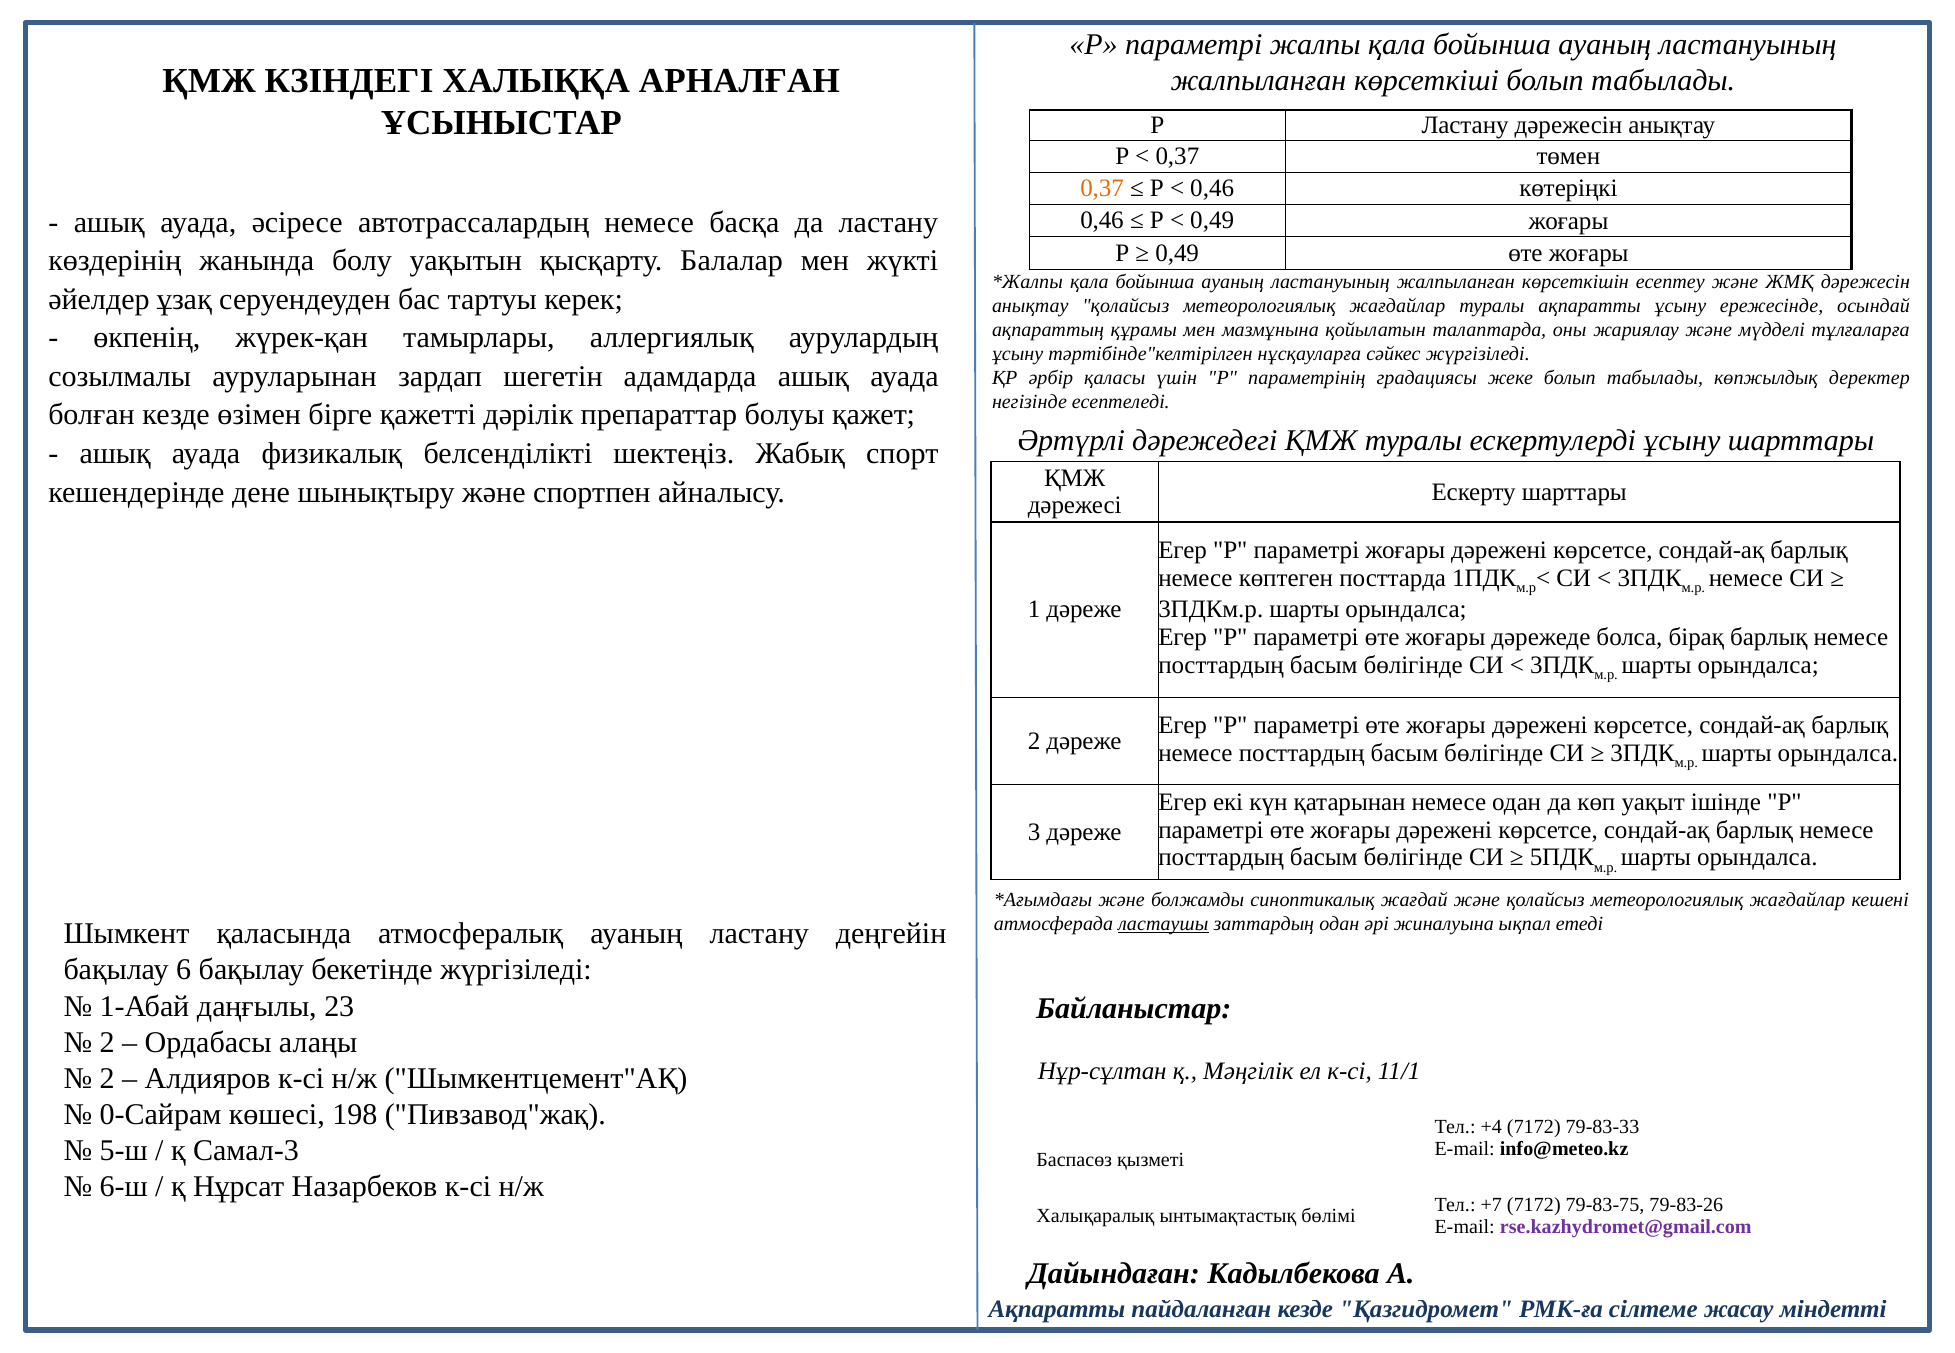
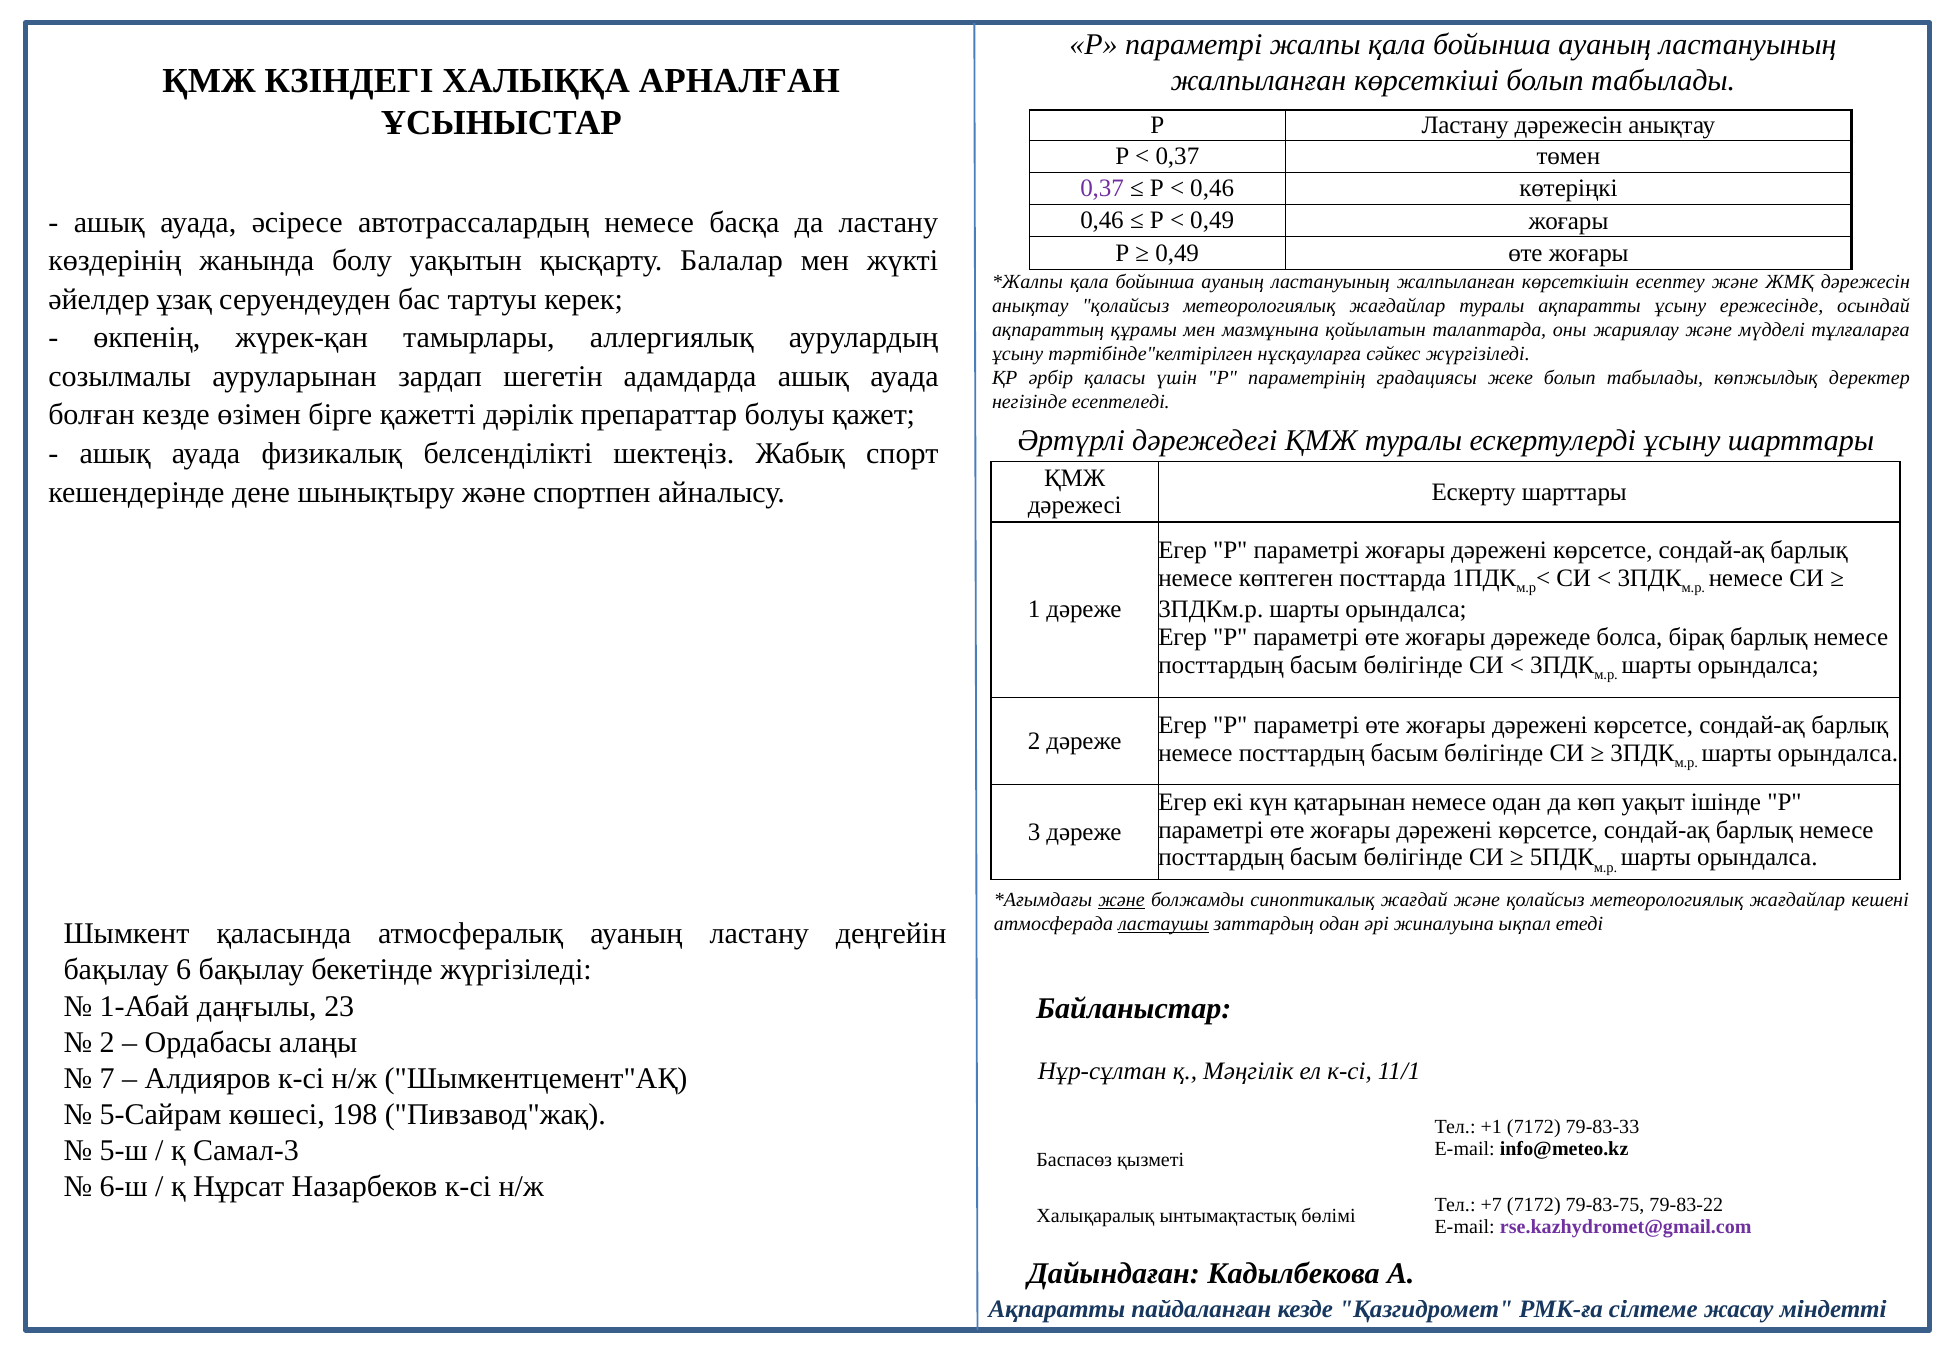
0,37 at (1102, 188) colour: orange -> purple
және at (1121, 901) underline: none -> present
2 at (107, 1079): 2 -> 7
0-Сайрам: 0-Сайрам -> 5-Сайрам
+4: +4 -> +1
79-83-26: 79-83-26 -> 79-83-22
